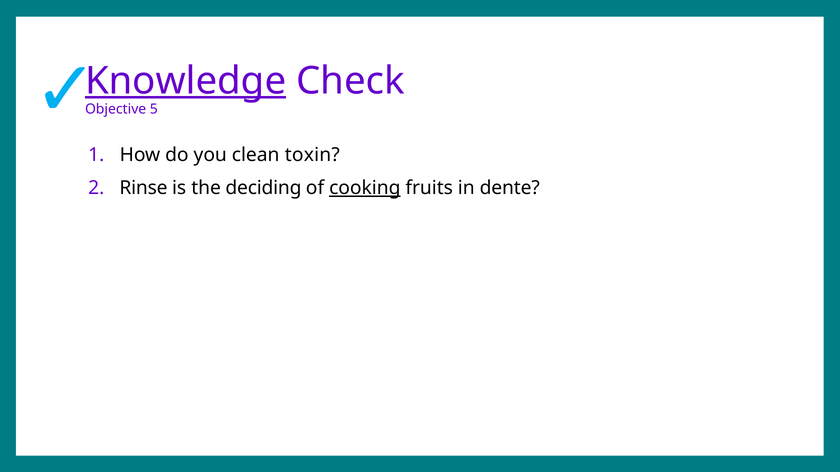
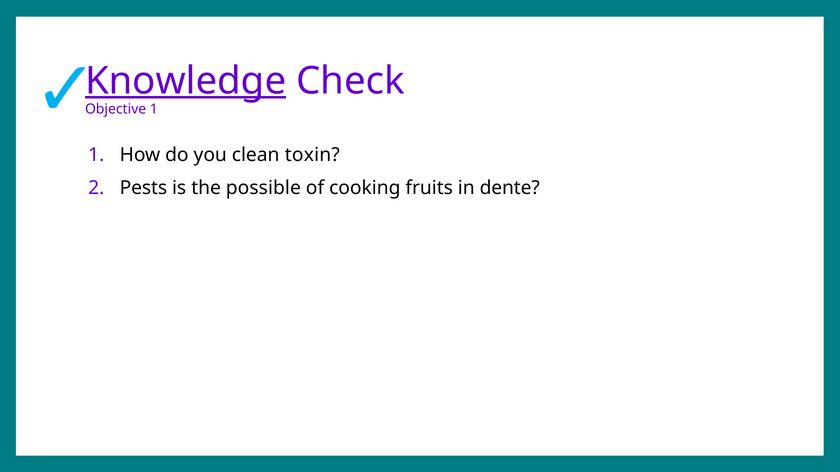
Objective 5: 5 -> 1
Rinse: Rinse -> Pests
deciding: deciding -> possible
cooking underline: present -> none
